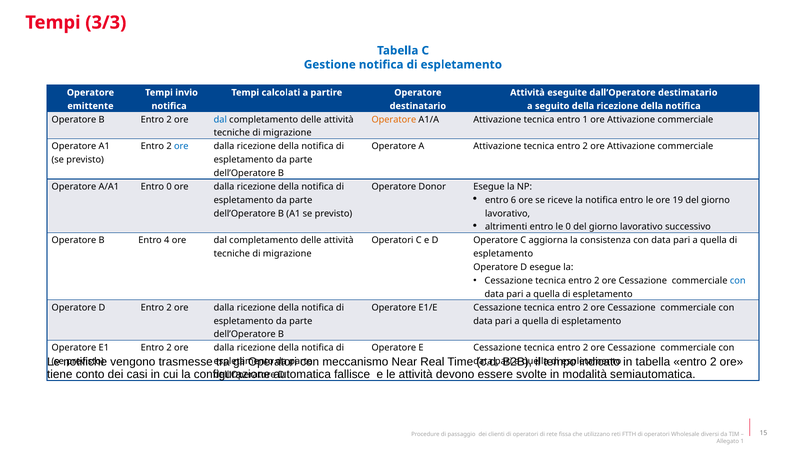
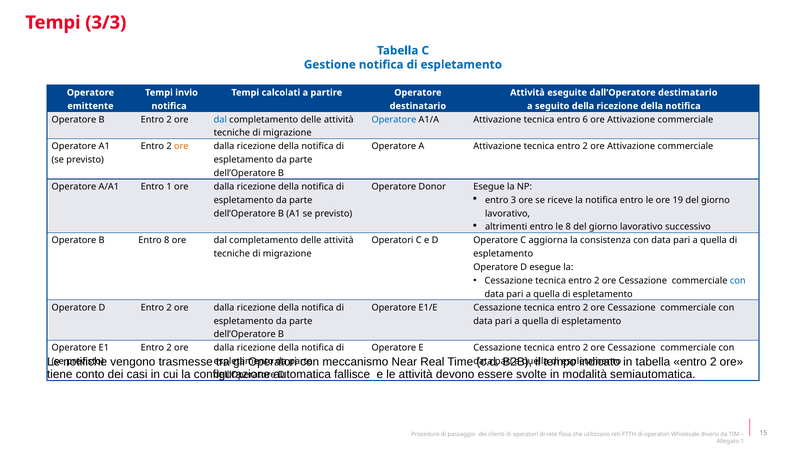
Operatore at (394, 120) colour: orange -> blue
entro 1: 1 -> 6
ore at (181, 146) colour: blue -> orange
Entro 0: 0 -> 1
6: 6 -> 3
le 0: 0 -> 8
Entro 4: 4 -> 8
